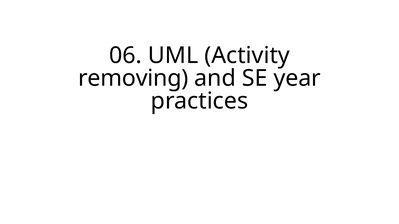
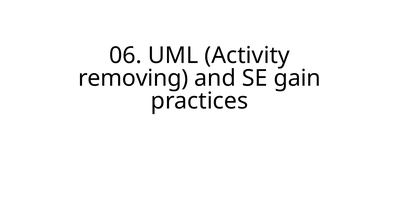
year: year -> gain
